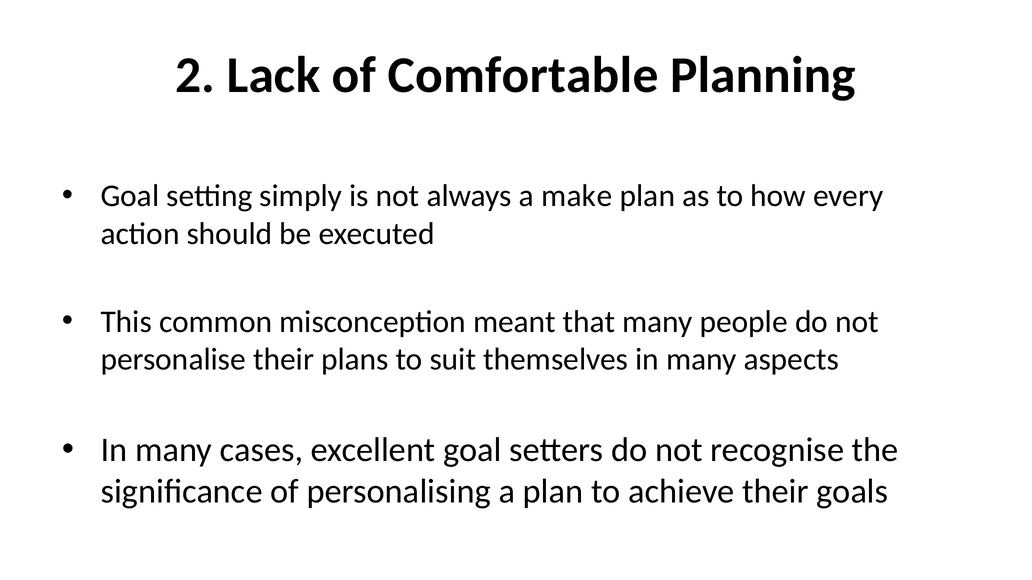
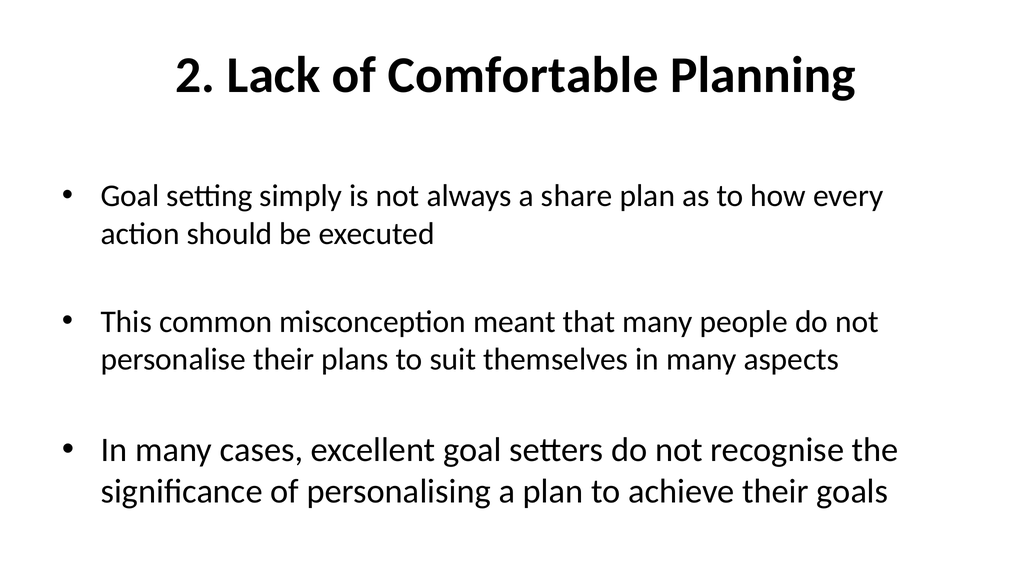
make: make -> share
